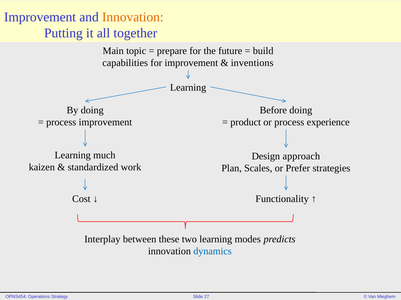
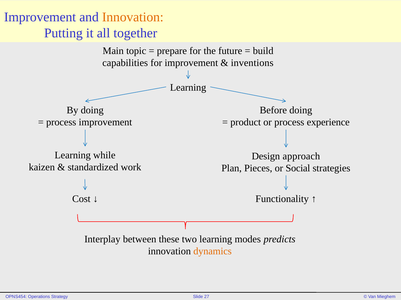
much: much -> while
Scales: Scales -> Pieces
Prefer: Prefer -> Social
dynamics colour: blue -> orange
